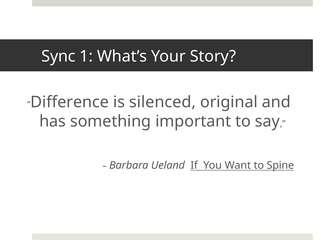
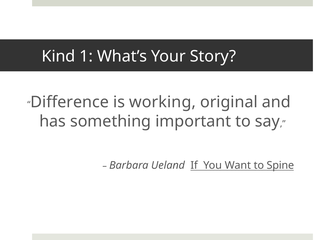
Sync: Sync -> Kind
silenced: silenced -> working
